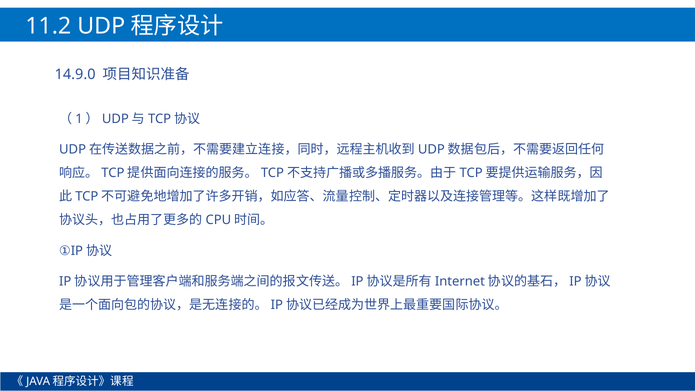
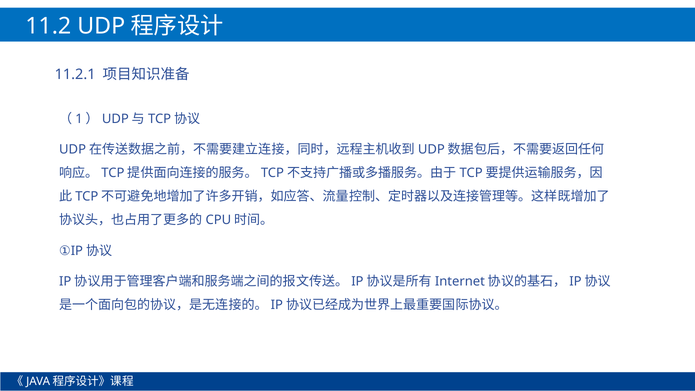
14.9.0: 14.9.0 -> 11.2.1
